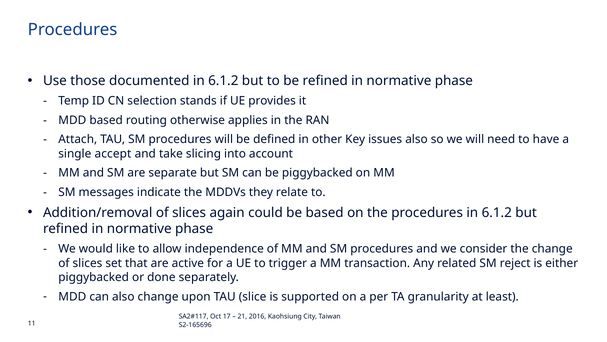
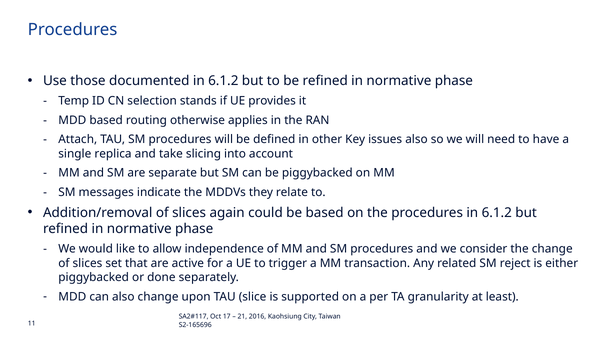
accept: accept -> replica
